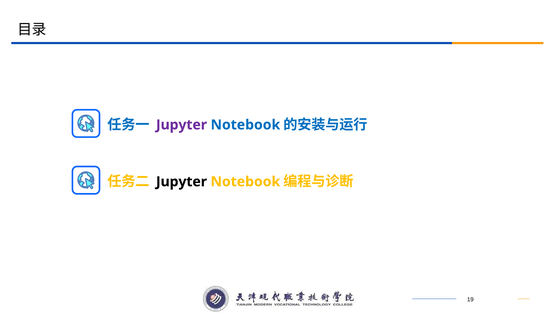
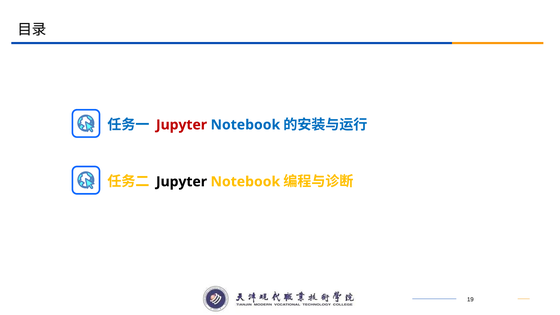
Jupyter at (182, 125) colour: purple -> red
